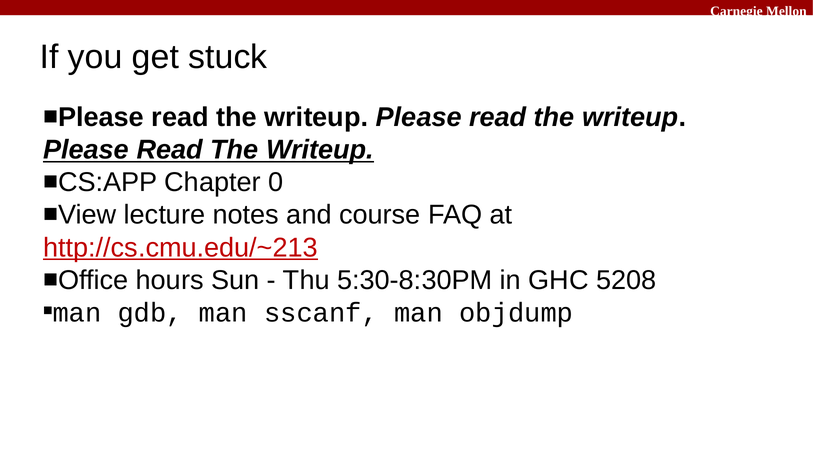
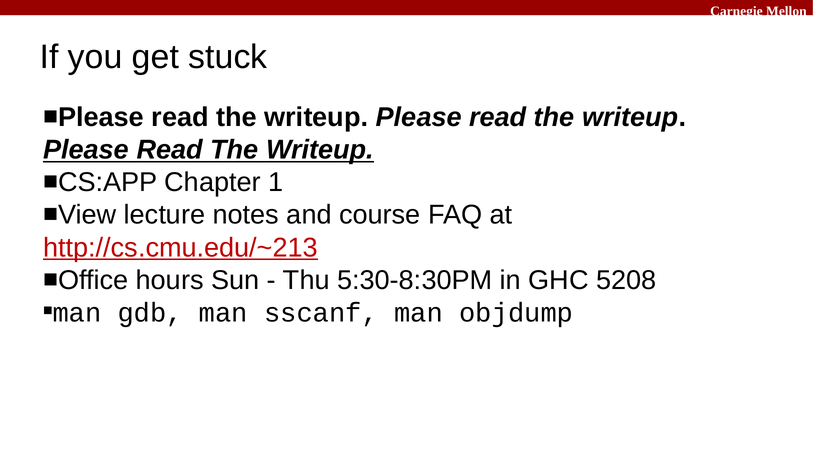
0: 0 -> 1
